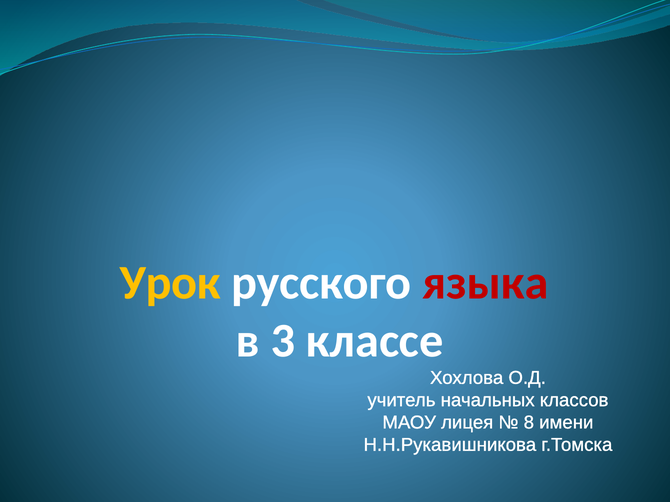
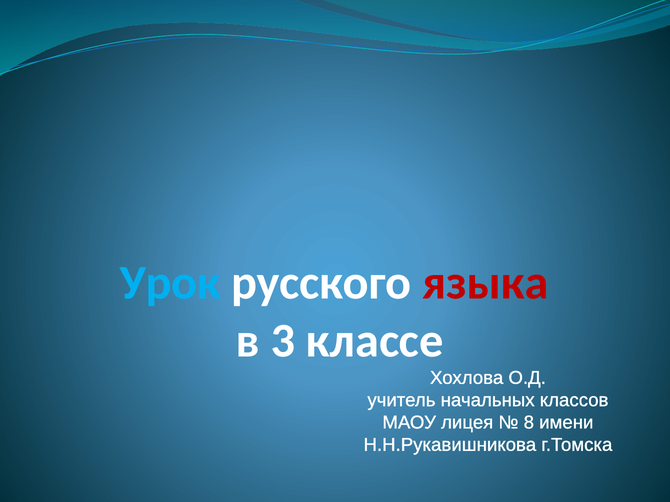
Урок colour: yellow -> light blue
